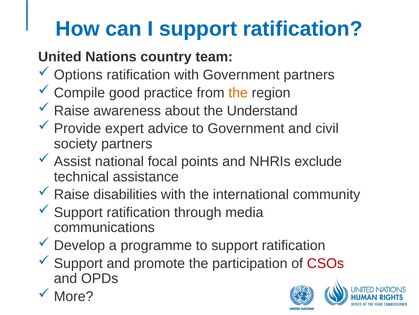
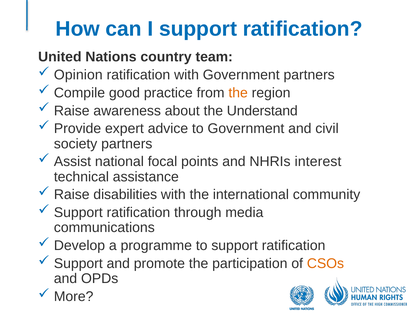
Options: Options -> Opinion
exclude: exclude -> interest
CSOs colour: red -> orange
